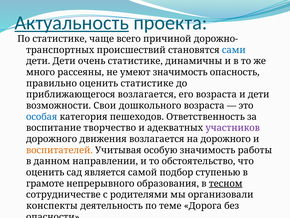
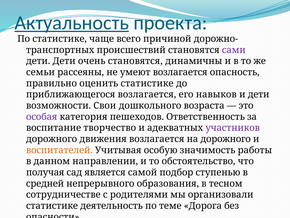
сами colour: blue -> purple
очень статистике: статистике -> становятся
много: много -> семьи
умеют значимость: значимость -> возлагается
его возраста: возраста -> навыков
особая colour: blue -> purple
оценить at (45, 172): оценить -> получая
грамоте: грамоте -> средней
тесном underline: present -> none
конспекты at (52, 205): конспекты -> статистике
